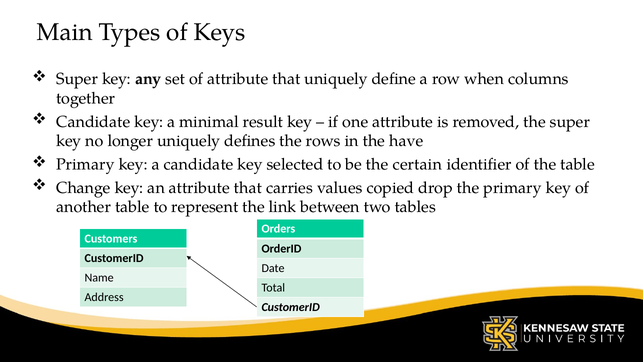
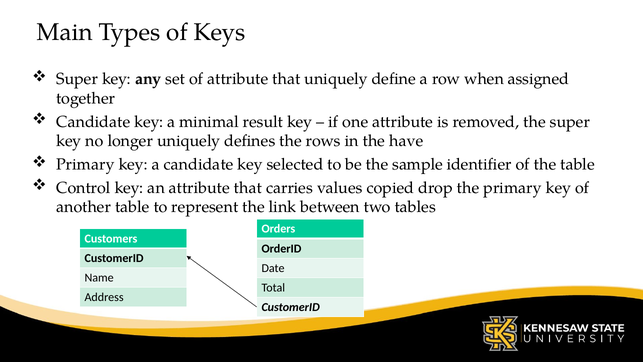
columns: columns -> assigned
certain: certain -> sample
Change: Change -> Control
